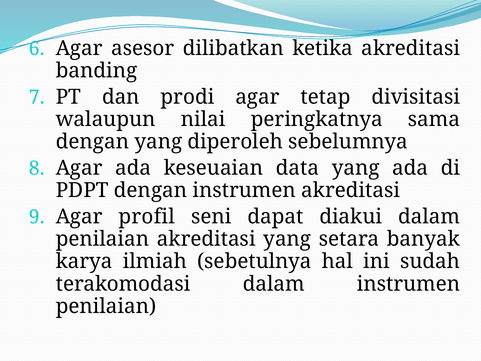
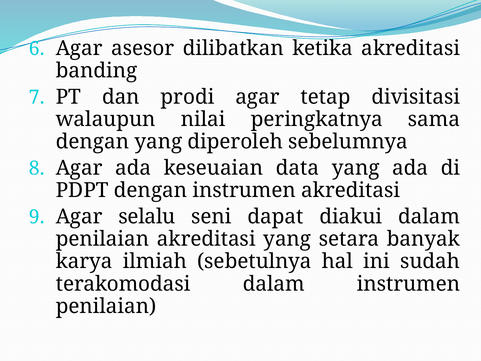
profil: profil -> selalu
